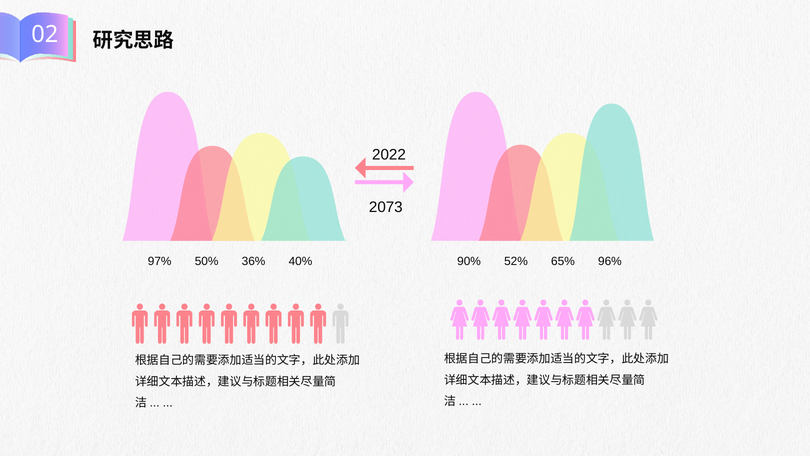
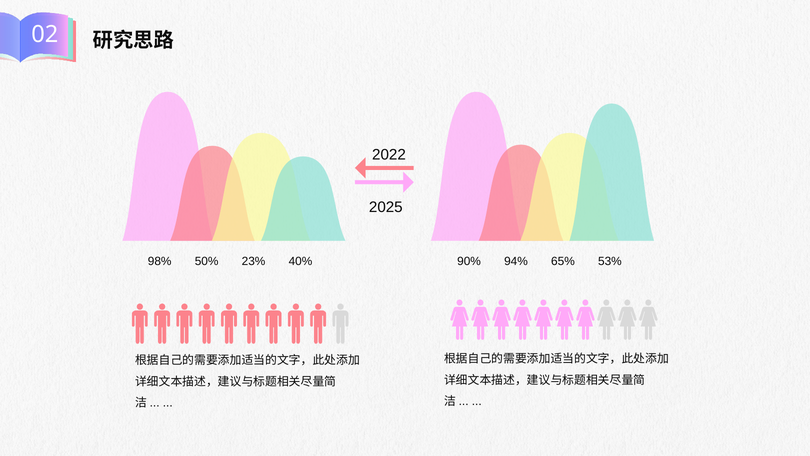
2073: 2073 -> 2025
97%: 97% -> 98%
36%: 36% -> 23%
52%: 52% -> 94%
96%: 96% -> 53%
